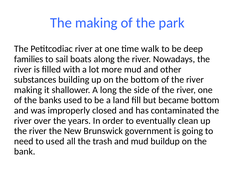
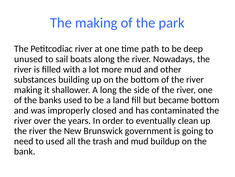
walk: walk -> path
families: families -> unused
